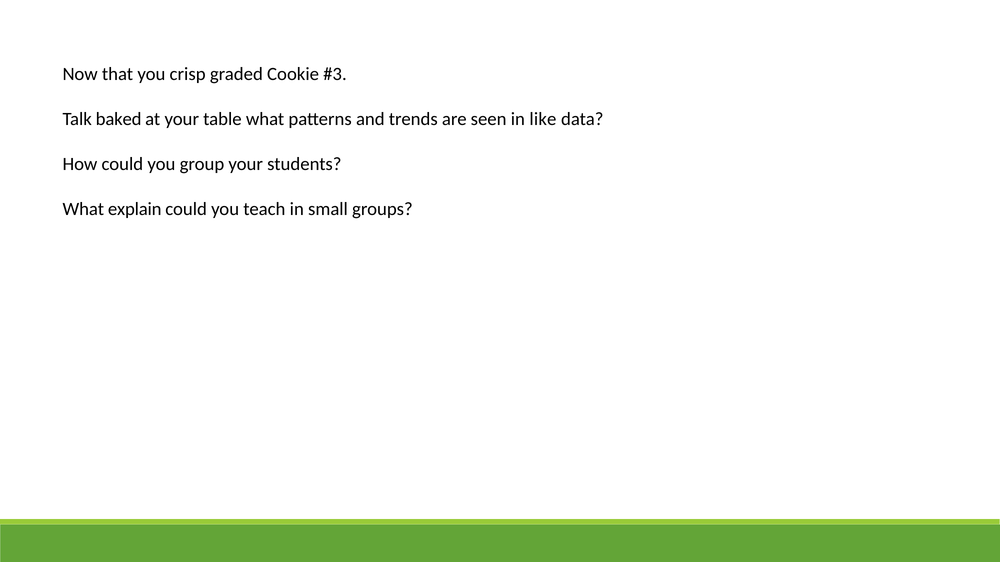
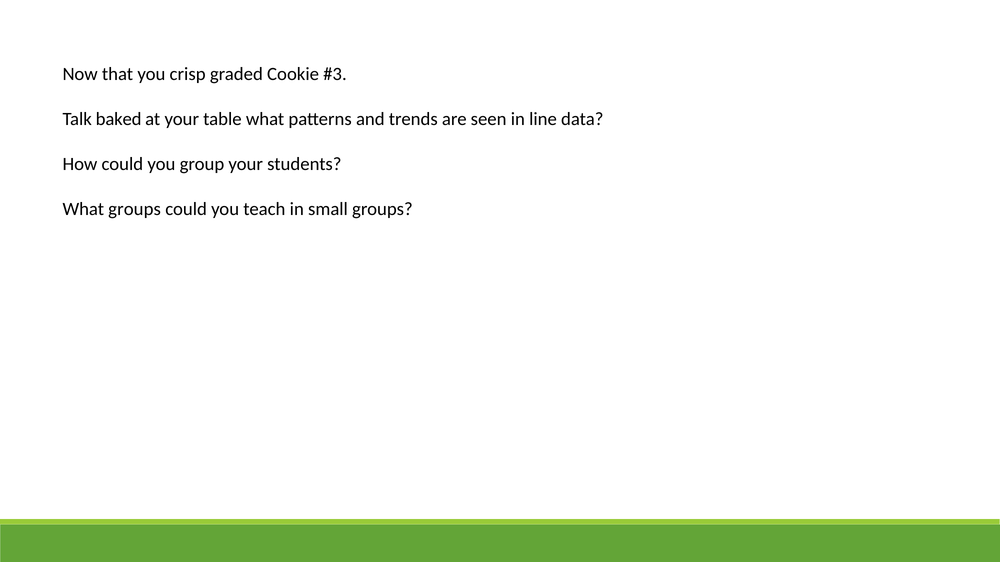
like: like -> line
What explain: explain -> groups
